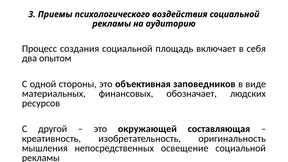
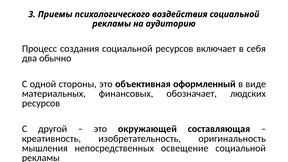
социальной площадь: площадь -> ресурсов
опытом: опытом -> обычно
заповедников: заповедников -> оформленный
